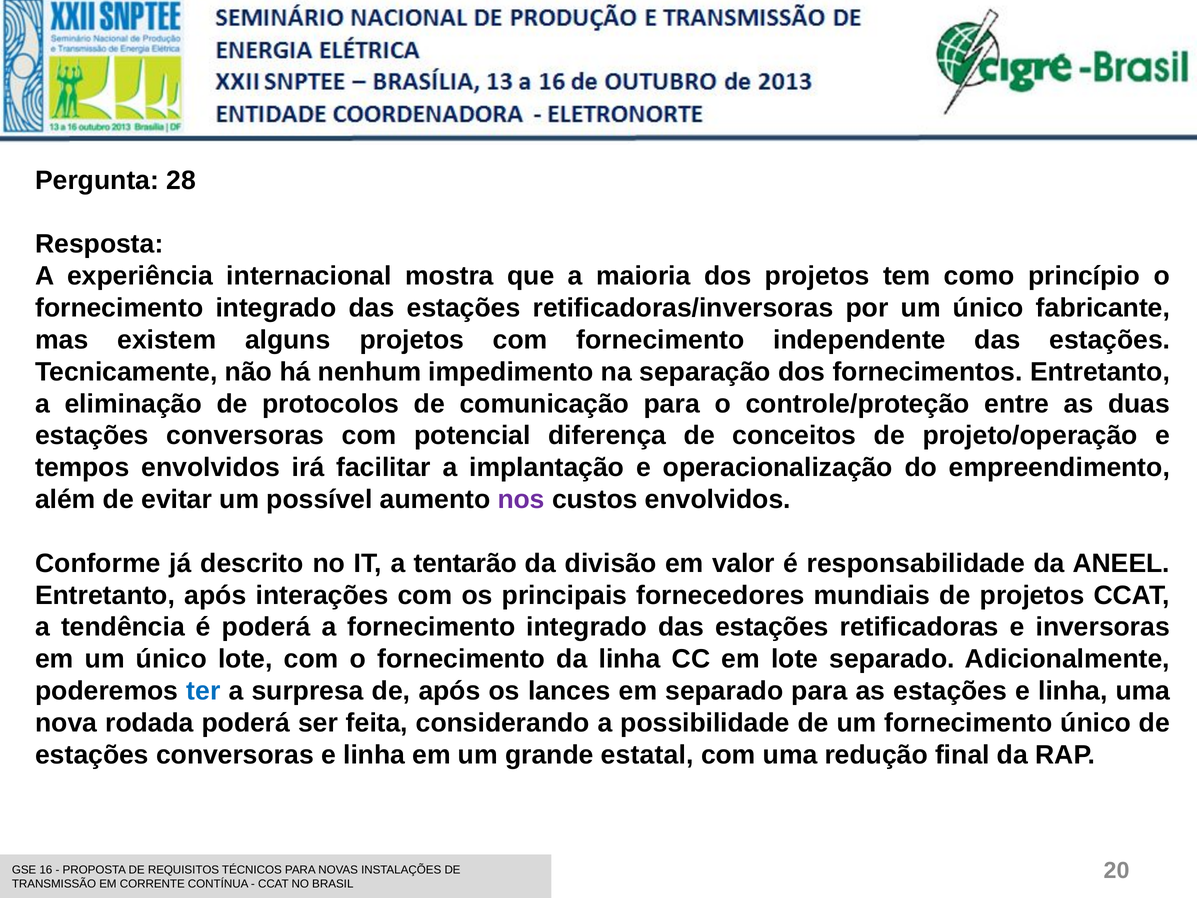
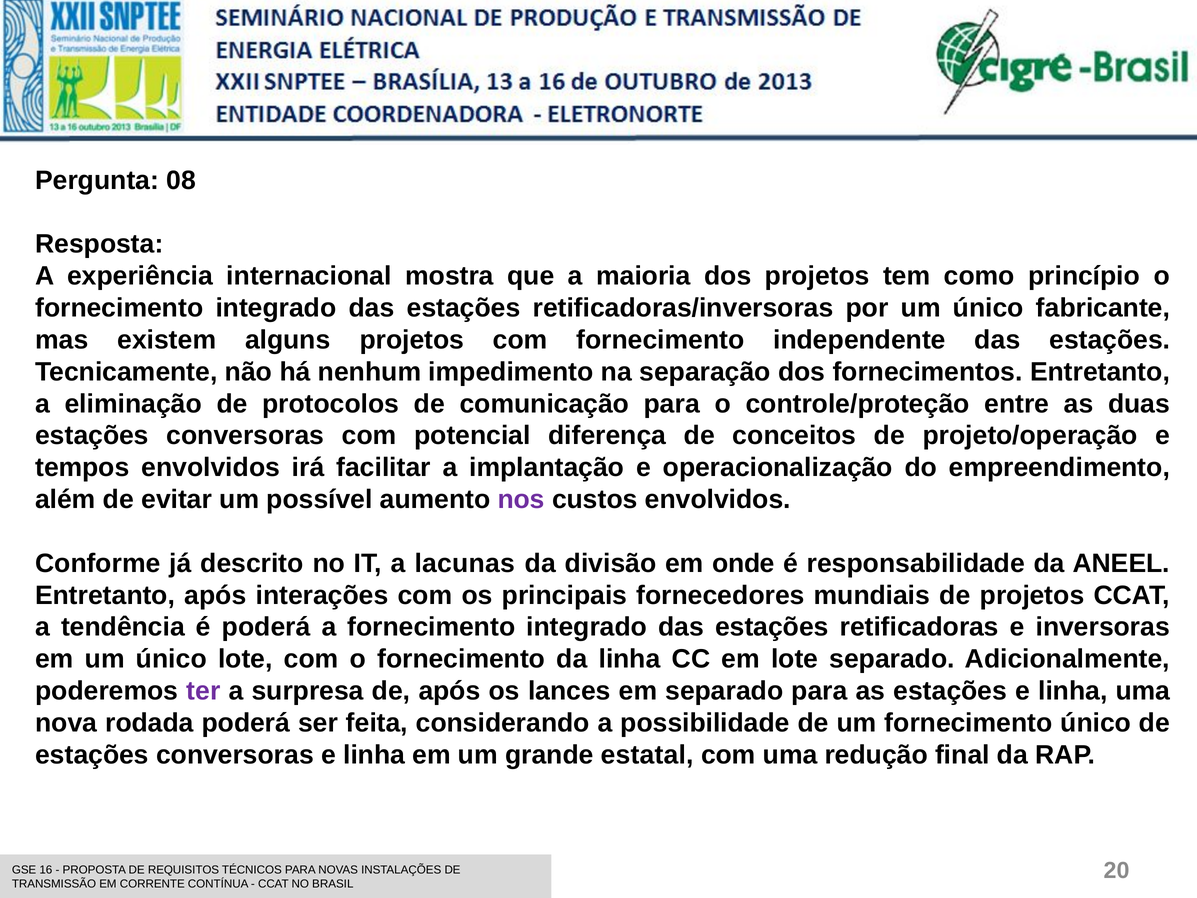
28: 28 -> 08
tentarão: tentarão -> lacunas
valor: valor -> onde
ter colour: blue -> purple
